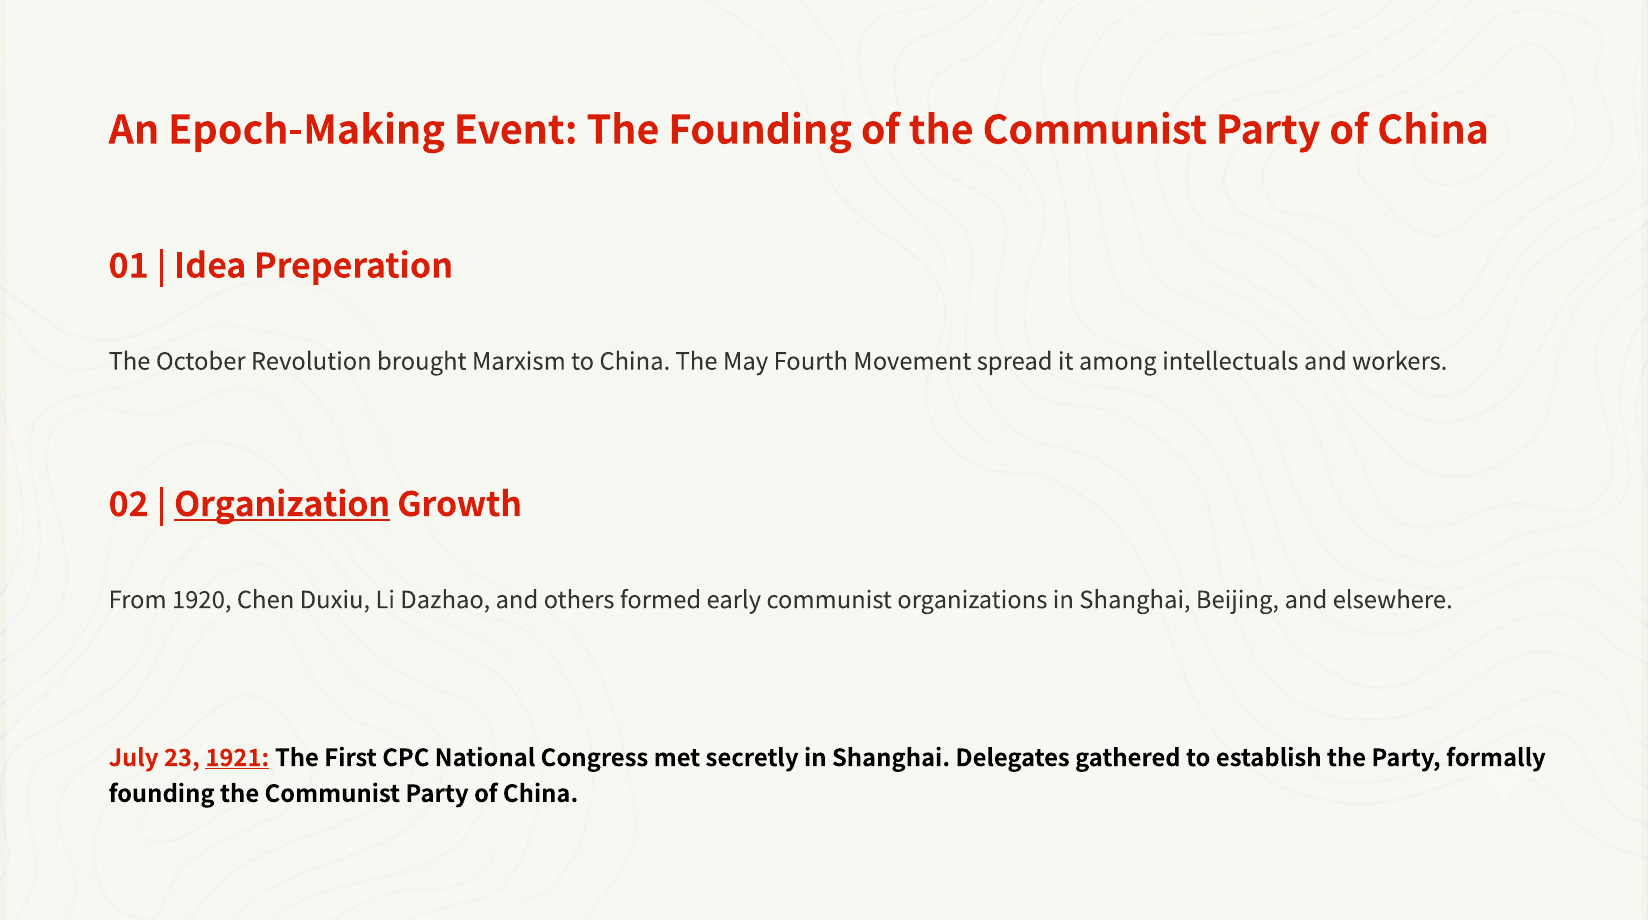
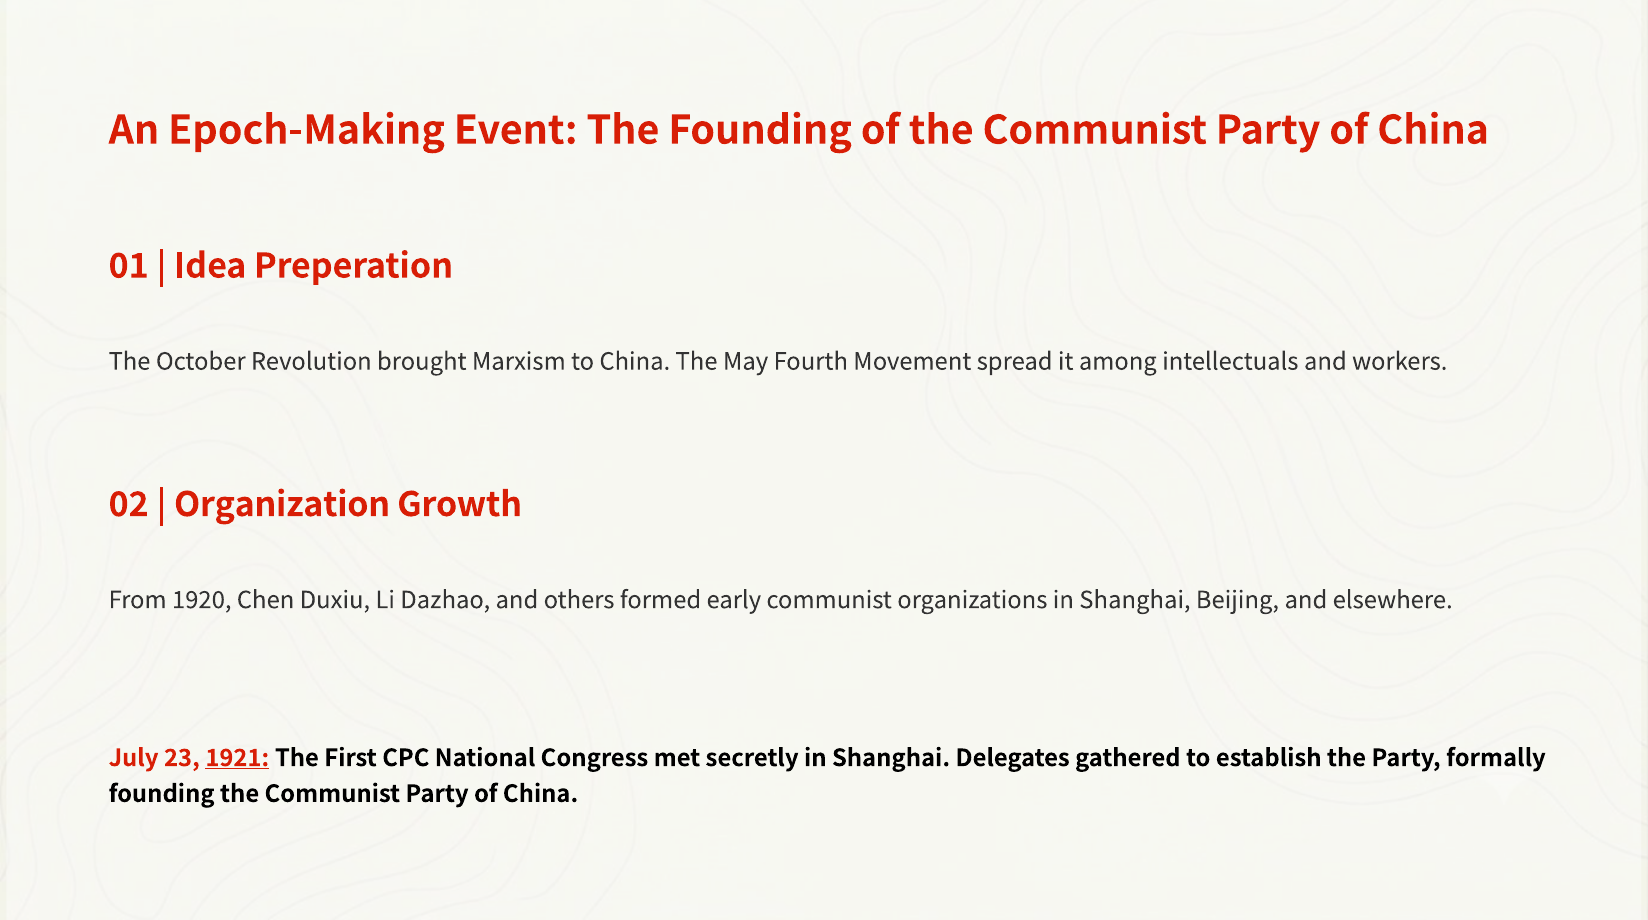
Organization underline: present -> none
